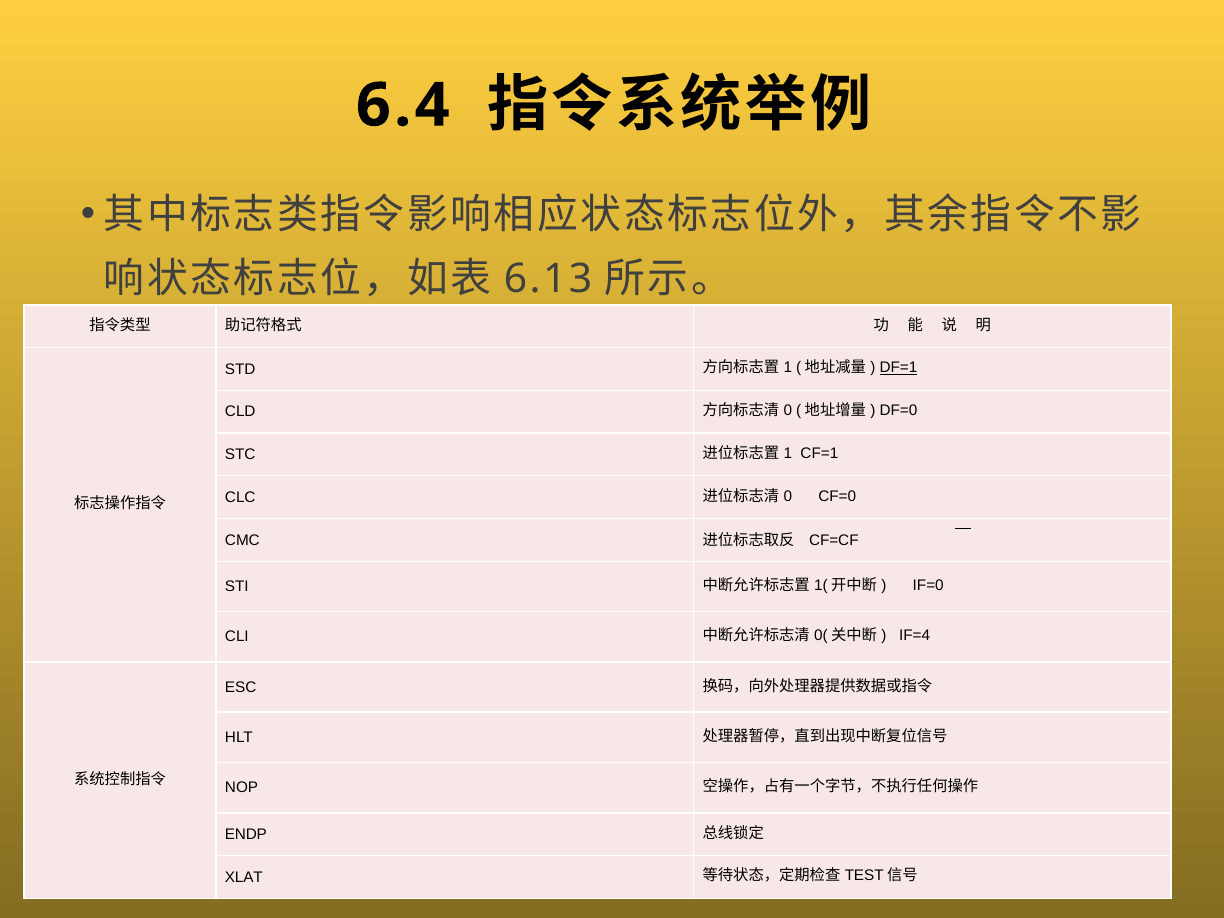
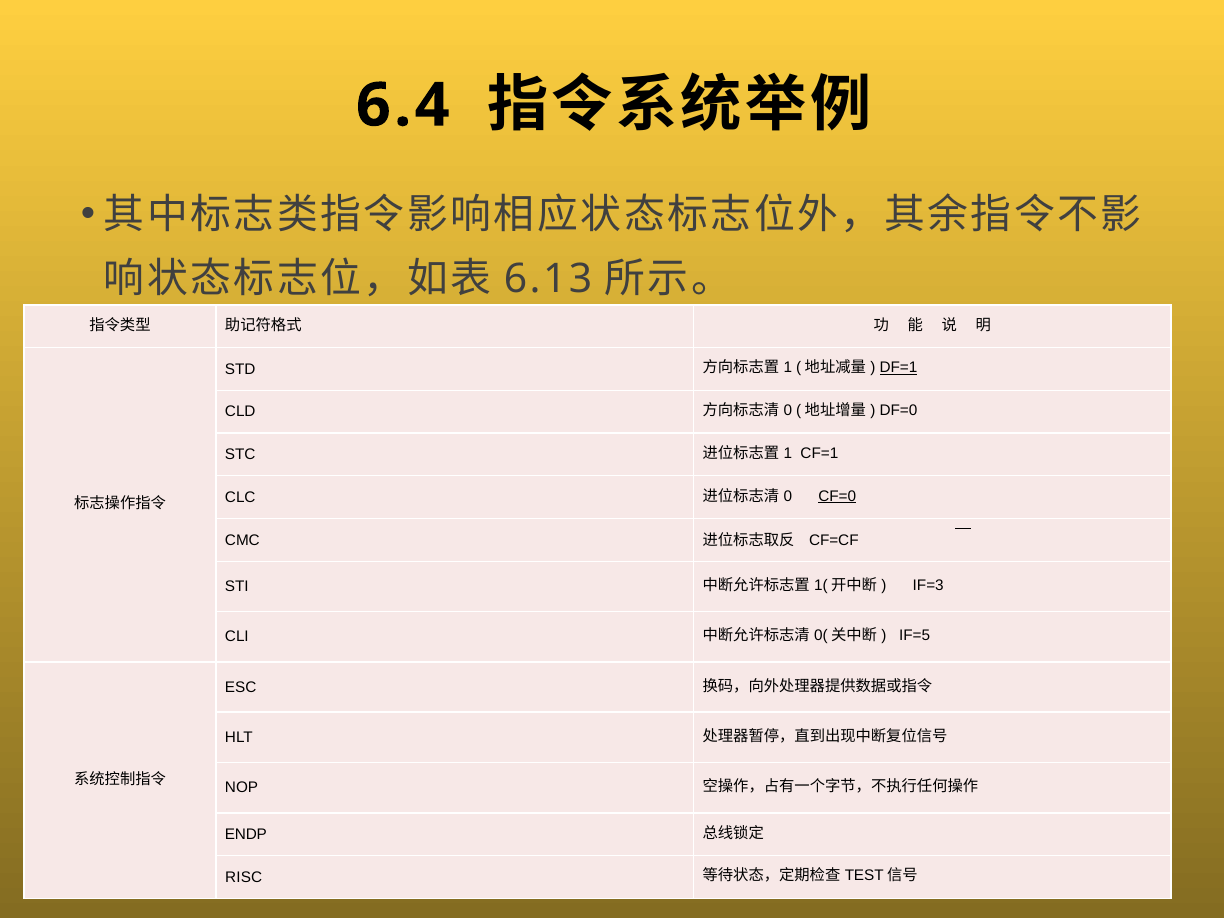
CF=0 underline: none -> present
IF=0: IF=0 -> IF=3
IF=4: IF=4 -> IF=5
XLAT: XLAT -> RISC
